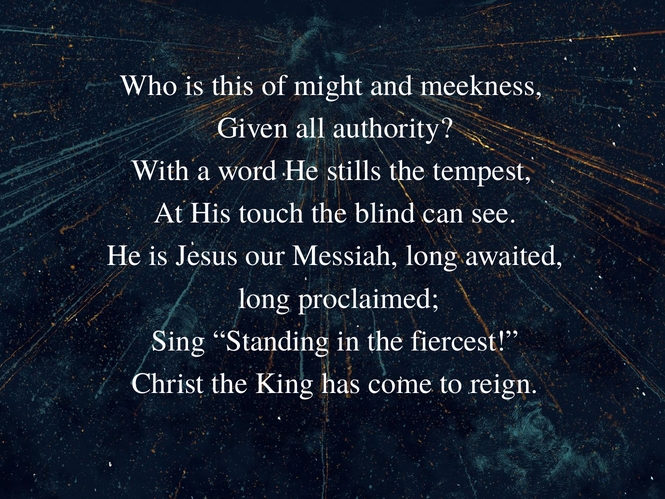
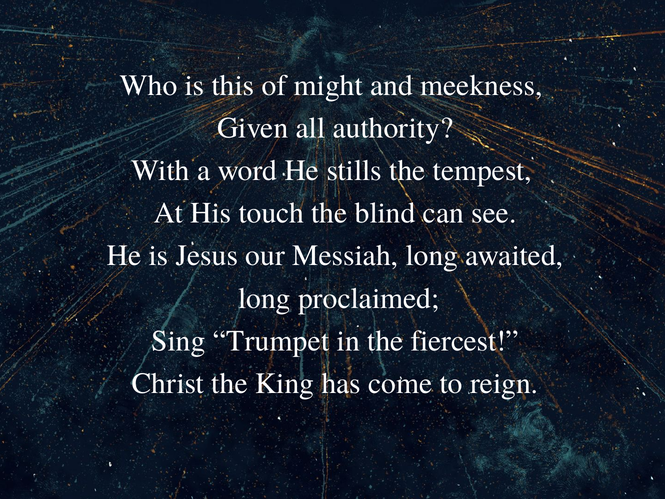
Standing: Standing -> Trumpet
